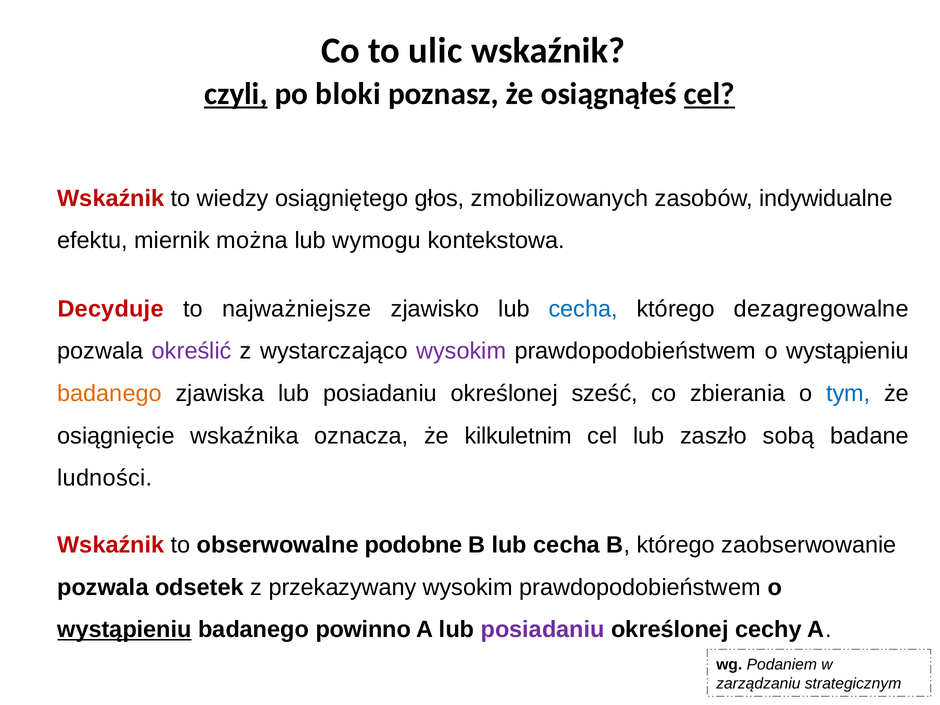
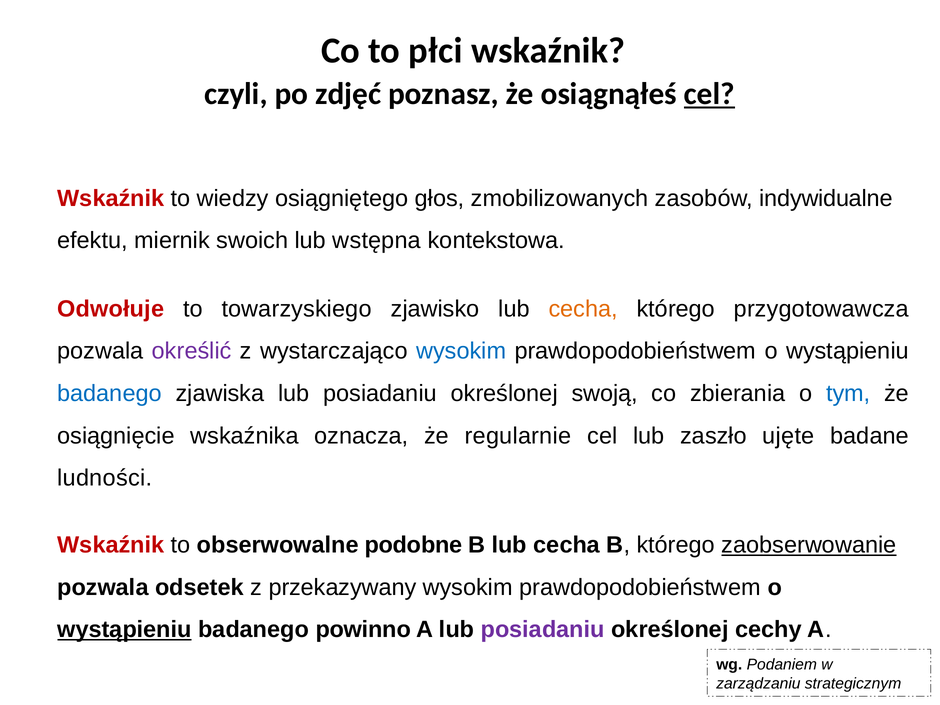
ulic: ulic -> płci
czyli underline: present -> none
bloki: bloki -> zdjęć
można: można -> swoich
wymogu: wymogu -> wstępna
Decyduje: Decyduje -> Odwołuje
najważniejsze: najważniejsze -> towarzyskiego
cecha at (583, 309) colour: blue -> orange
dezagregowalne: dezagregowalne -> przygotowawcza
wysokim at (461, 351) colour: purple -> blue
badanego at (109, 393) colour: orange -> blue
sześć: sześć -> swoją
kilkuletnim: kilkuletnim -> regularnie
sobą: sobą -> ujęte
zaobserwowanie underline: none -> present
